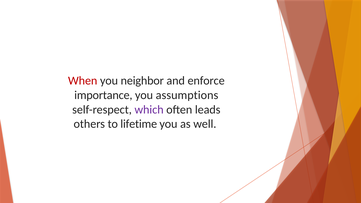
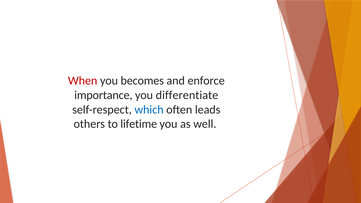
neighbor: neighbor -> becomes
assumptions: assumptions -> differentiate
which colour: purple -> blue
